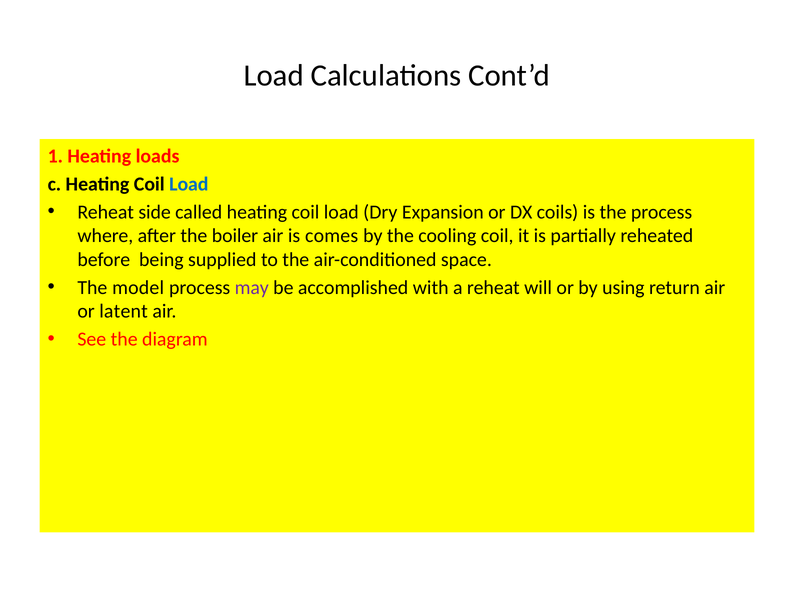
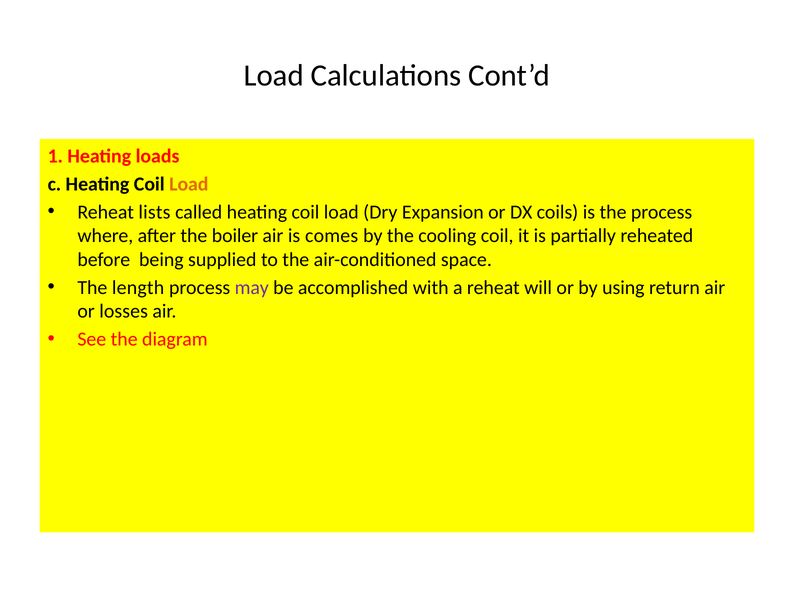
Load at (189, 184) colour: blue -> orange
side: side -> lists
model: model -> length
latent: latent -> losses
